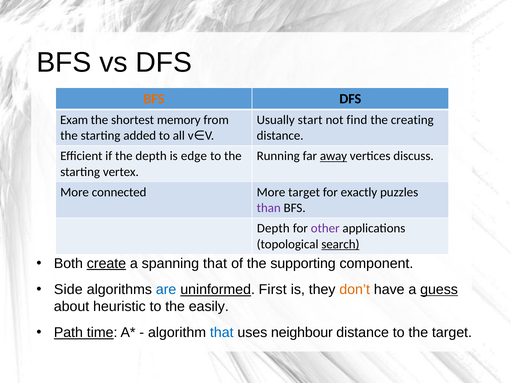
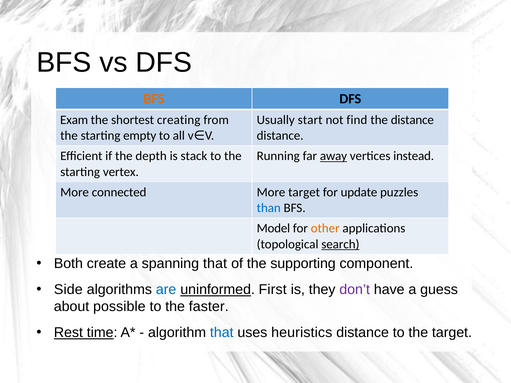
memory: memory -> creating
the creating: creating -> distance
added: added -> empty
edge: edge -> stack
discuss: discuss -> instead
exactly: exactly -> update
than colour: purple -> blue
Depth at (273, 228): Depth -> Model
other colour: purple -> orange
create underline: present -> none
don’t colour: orange -> purple
guess underline: present -> none
heuristic: heuristic -> possible
easily: easily -> faster
Path: Path -> Rest
neighbour: neighbour -> heuristics
